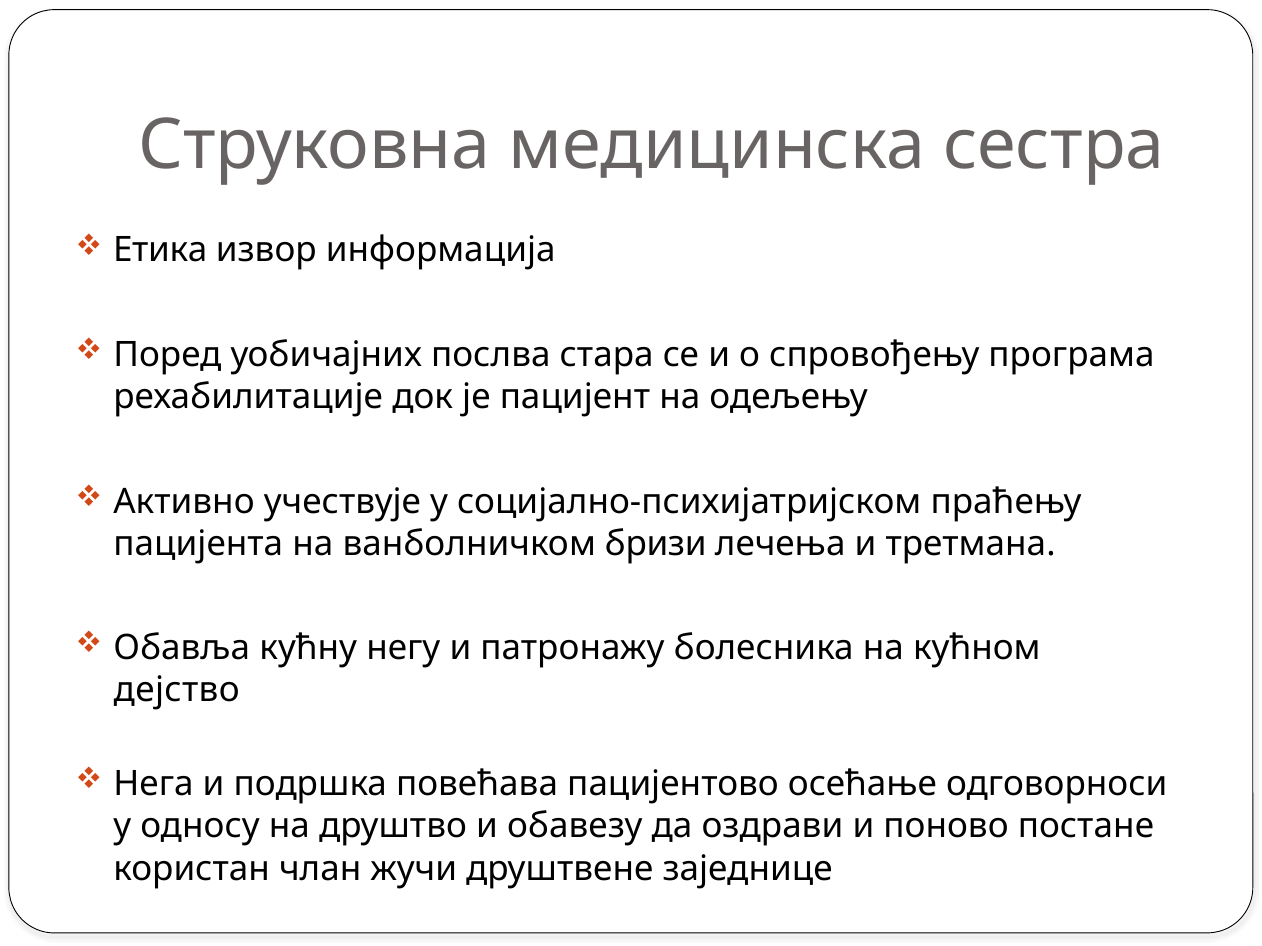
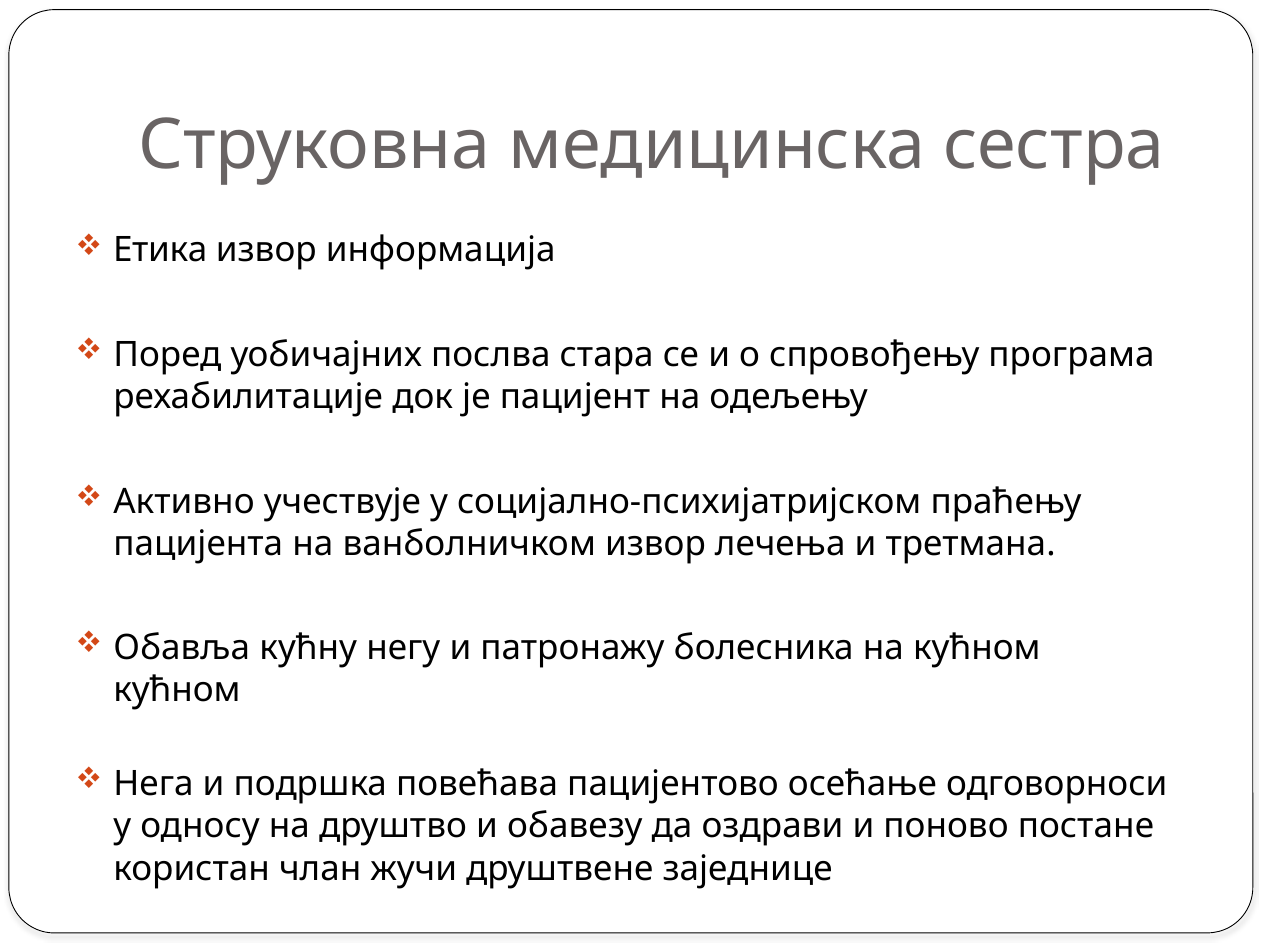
ванболничком бризи: бризи -> извор
дејство at (177, 690): дејство -> кућном
